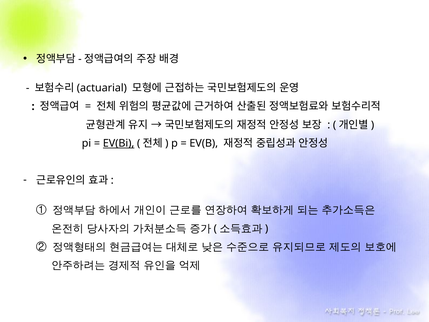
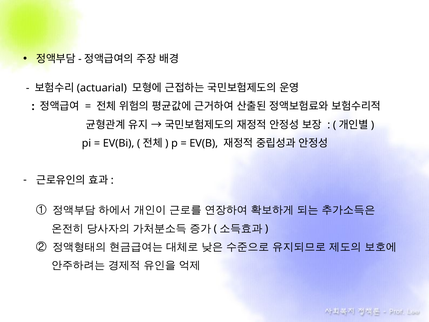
EV(Bi underline: present -> none
